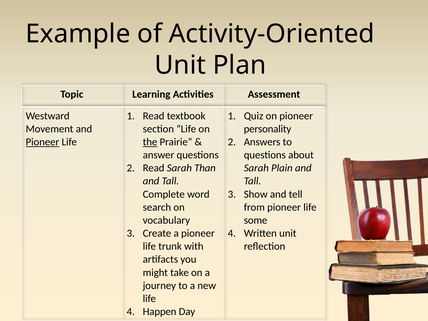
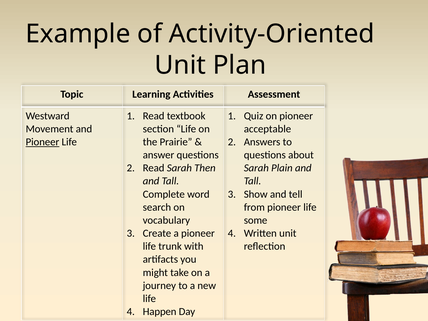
personality: personality -> acceptable
the underline: present -> none
Than: Than -> Then
